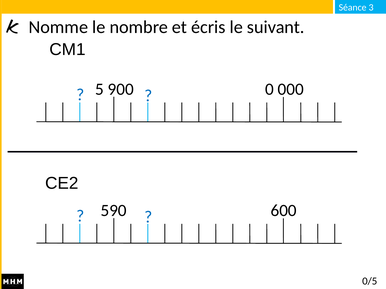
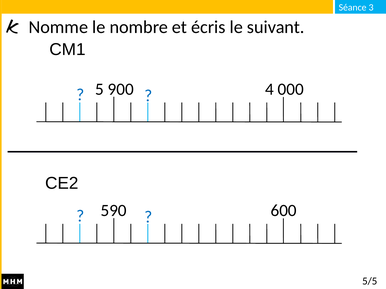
0: 0 -> 4
0/5: 0/5 -> 5/5
